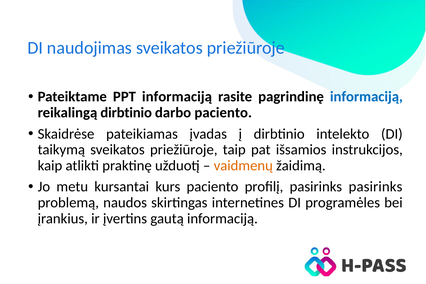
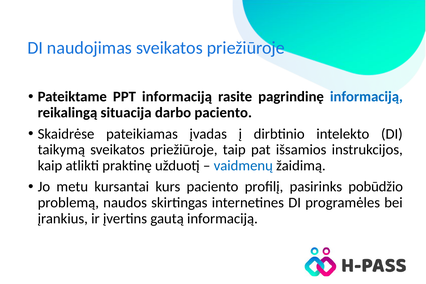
reikalingą dirbtinio: dirbtinio -> situacija
vaidmenų colour: orange -> blue
pasirinks pasirinks: pasirinks -> pobūdžio
